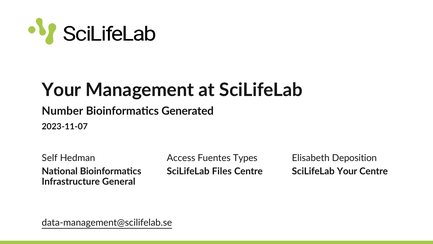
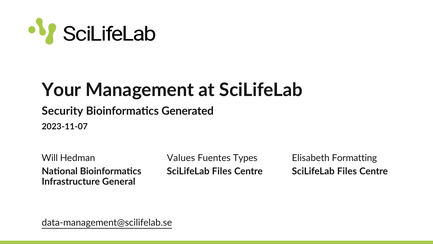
Number: Number -> Security
Self: Self -> Will
Access: Access -> Values
Deposition: Deposition -> Formatting
Your at (347, 171): Your -> Files
